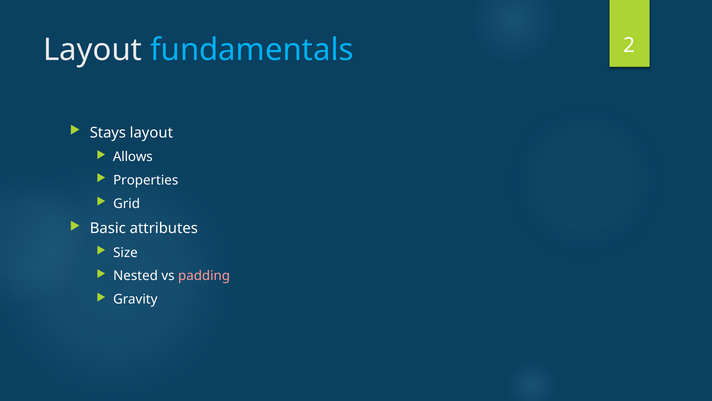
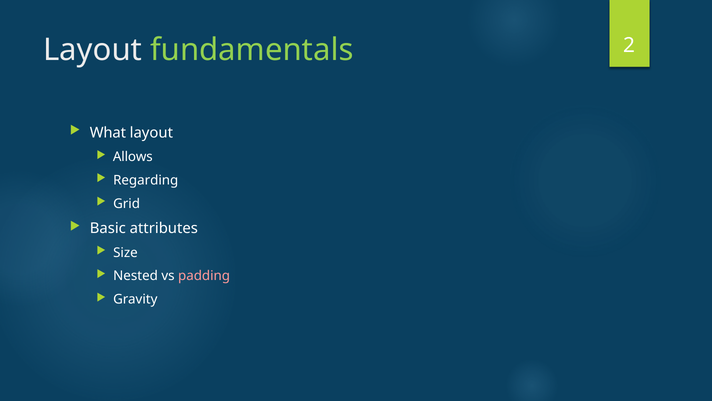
fundamentals colour: light blue -> light green
Stays: Stays -> What
Properties: Properties -> Regarding
